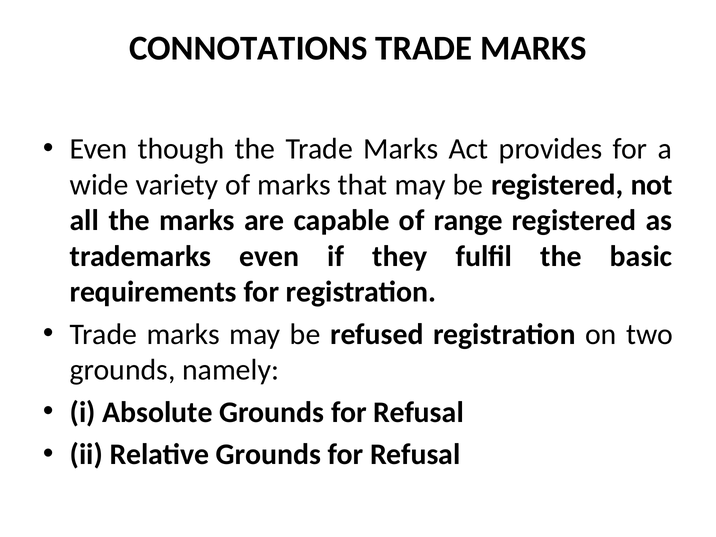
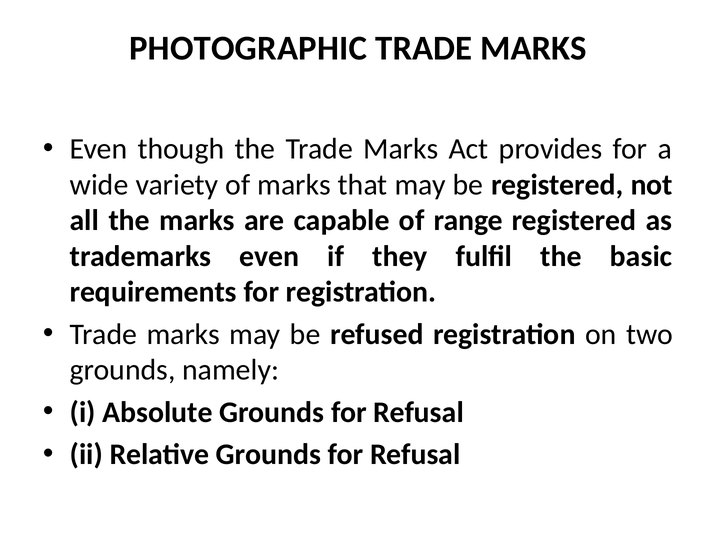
CONNOTATIONS: CONNOTATIONS -> PHOTOGRAPHIC
